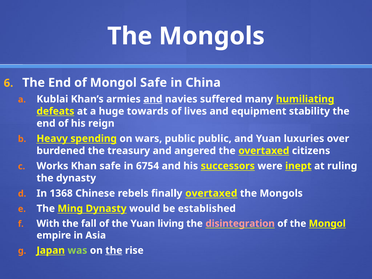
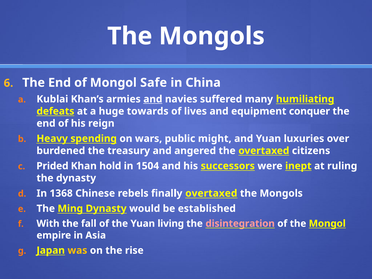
stability: stability -> conquer
public public: public -> might
Works: Works -> Prided
Khan safe: safe -> hold
6754: 6754 -> 1504
was colour: light green -> yellow
the at (114, 250) underline: present -> none
